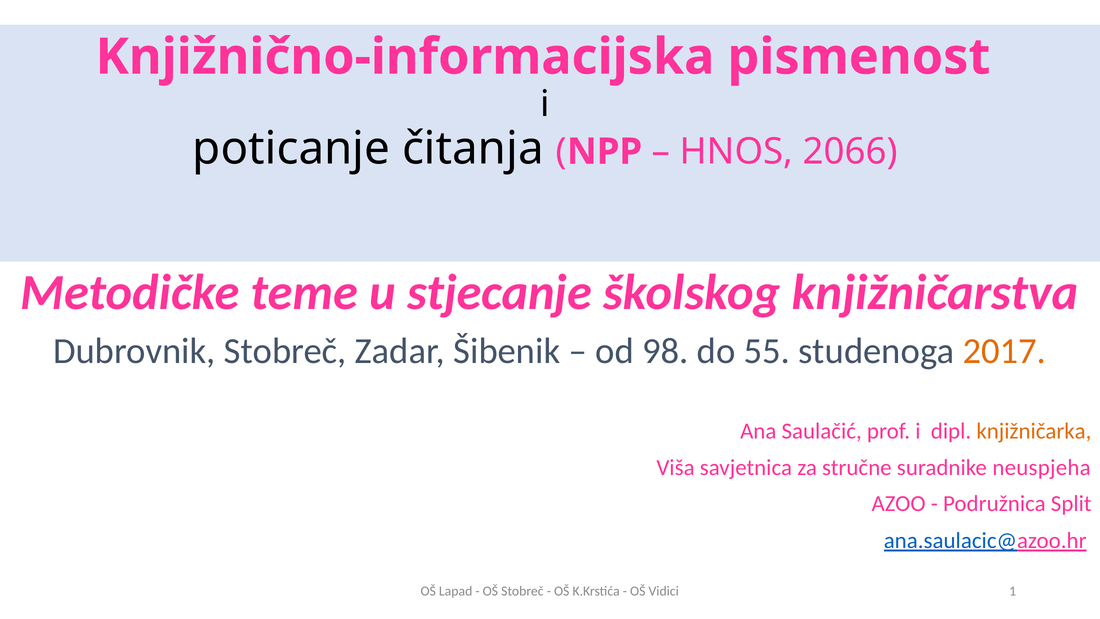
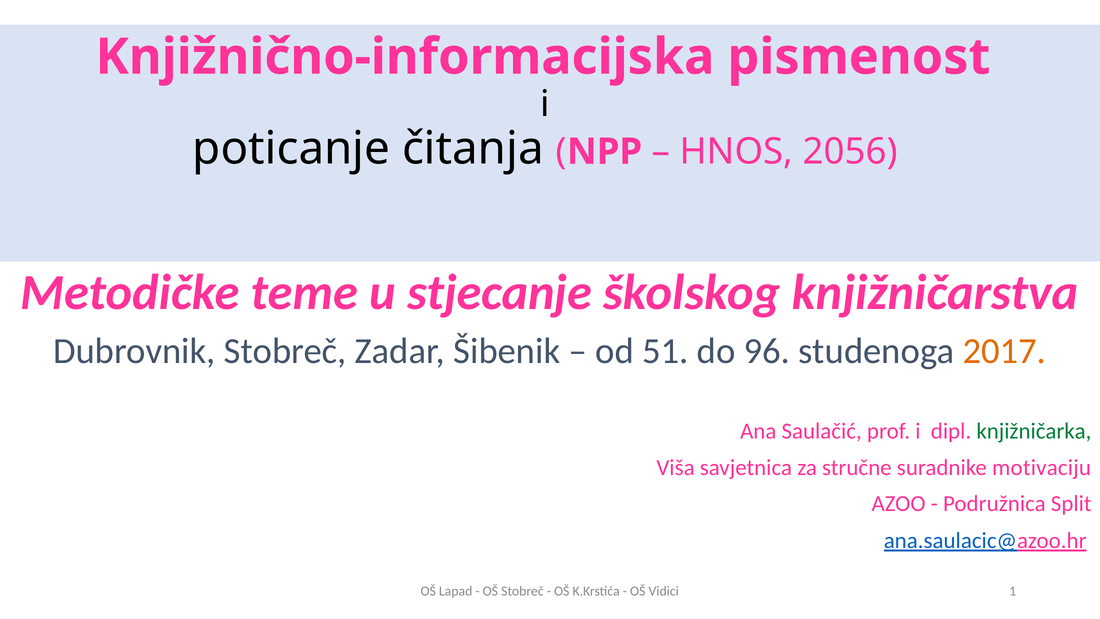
2066: 2066 -> 2056
98: 98 -> 51
55: 55 -> 96
knjižničarka colour: orange -> green
neuspjeha: neuspjeha -> motivaciju
